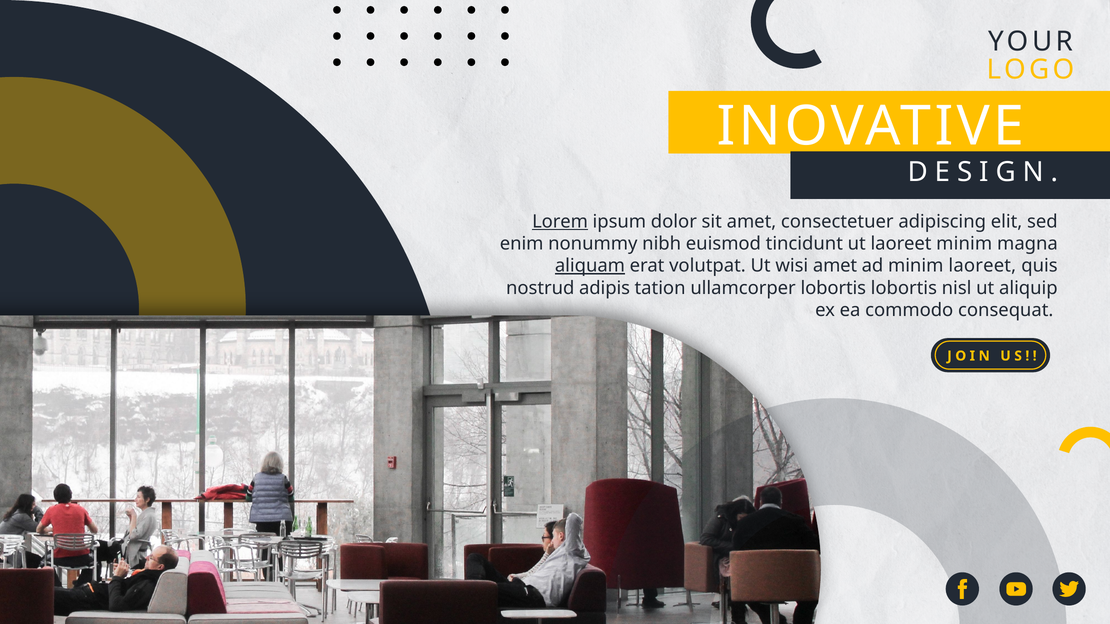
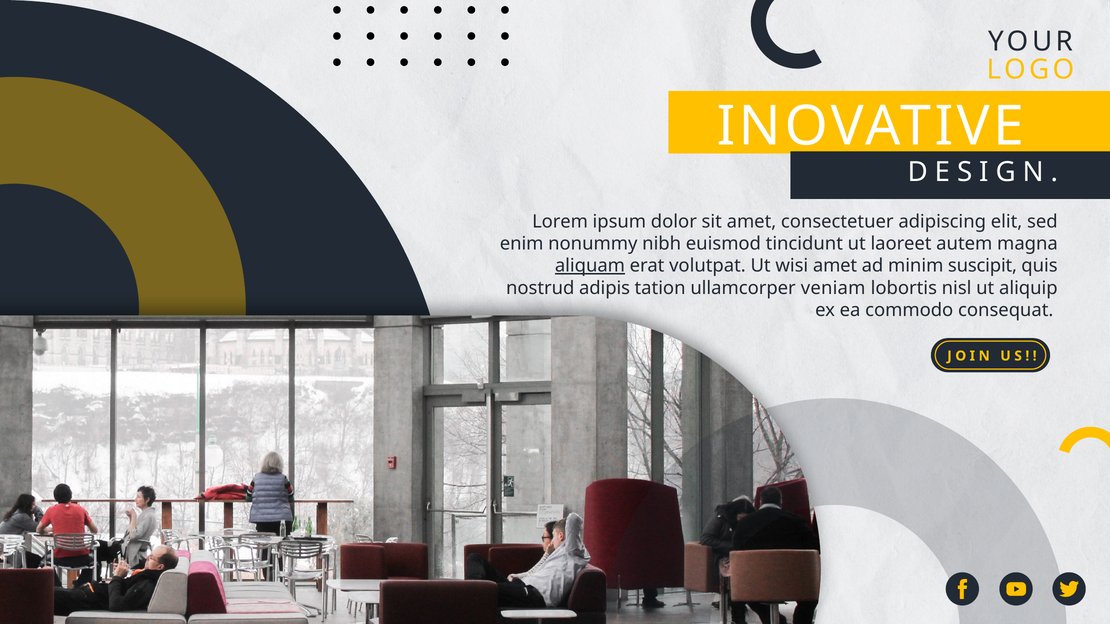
Lorem underline: present -> none
laoreet minim: minim -> autem
minim laoreet: laoreet -> suscipit
ullamcorper lobortis: lobortis -> veniam
